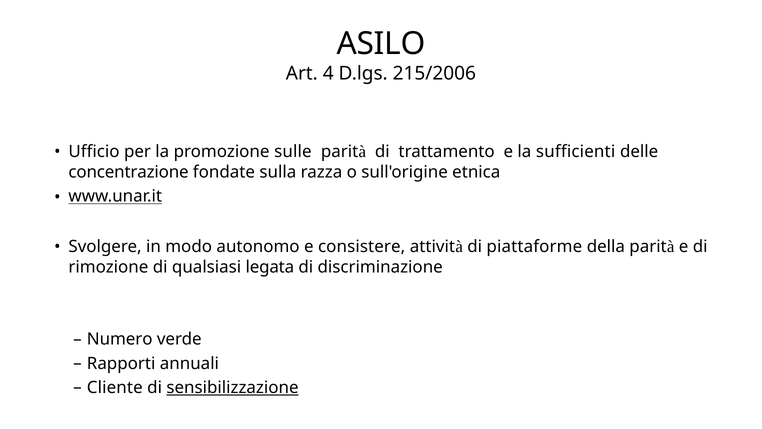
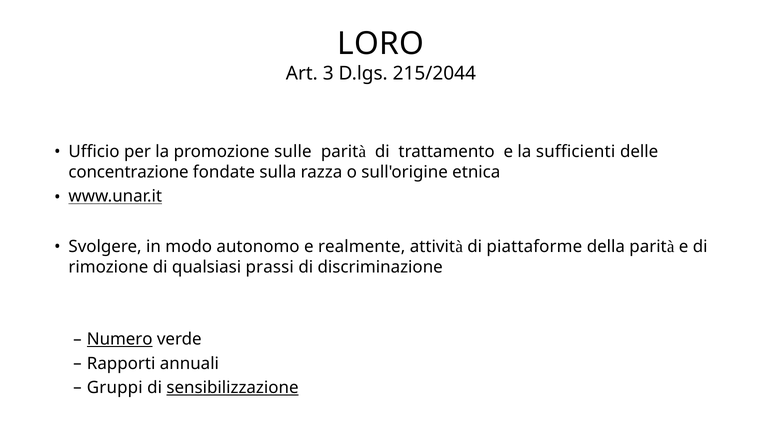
ASILO: ASILO -> LORO
4: 4 -> 3
215/2006: 215/2006 -> 215/2044
consistere: consistere -> realmente
legata: legata -> prassi
Numero underline: none -> present
Cliente: Cliente -> Gruppi
